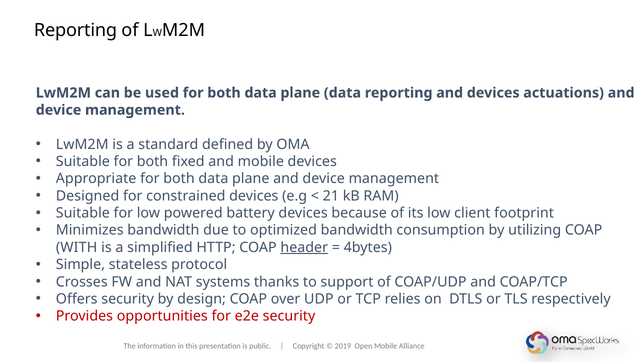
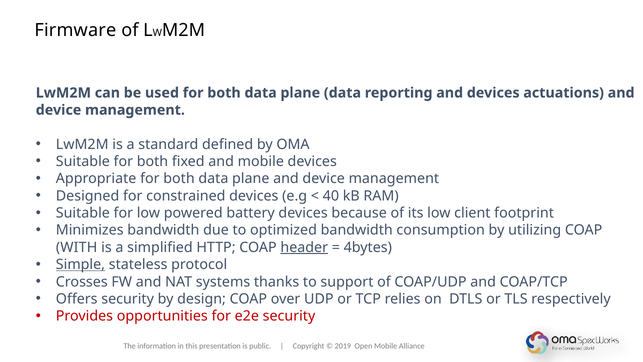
Reporting at (76, 30): Reporting -> Firmware
21: 21 -> 40
Simple underline: none -> present
